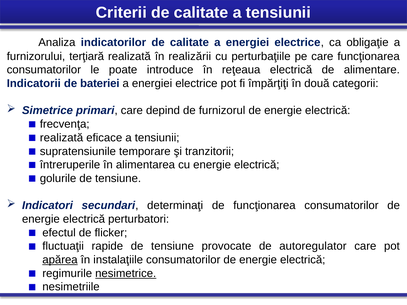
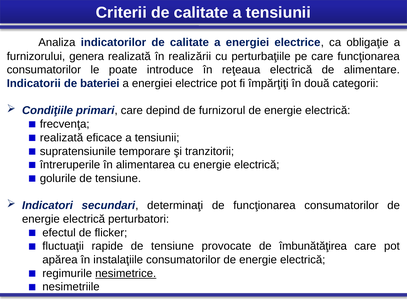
terţiară: terţiară -> genera
Simetrice: Simetrice -> Condiţiile
autoregulator: autoregulator -> îmbunătăţirea
apărea underline: present -> none
